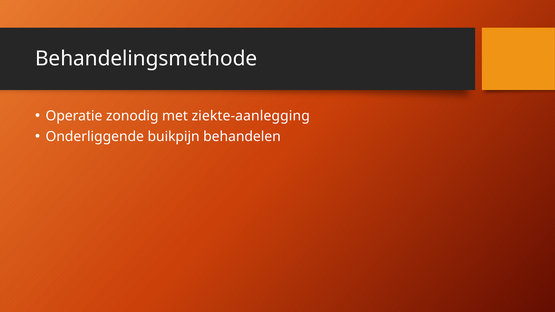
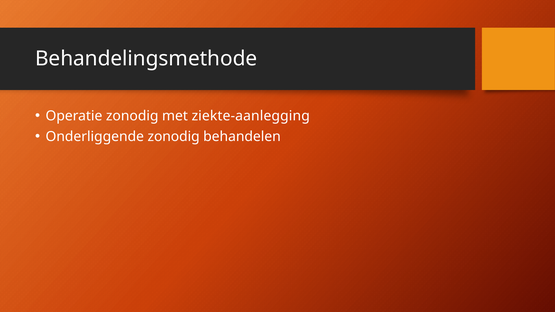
Onderliggende buikpijn: buikpijn -> zonodig
